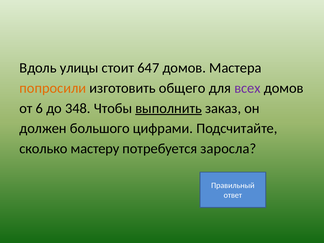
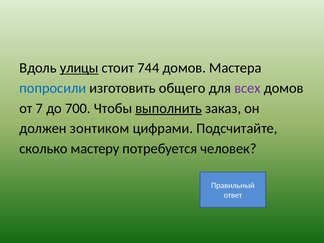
улицы underline: none -> present
647: 647 -> 744
попросили colour: orange -> blue
6: 6 -> 7
348: 348 -> 700
большого: большого -> зонтиком
заросла: заросла -> человек
